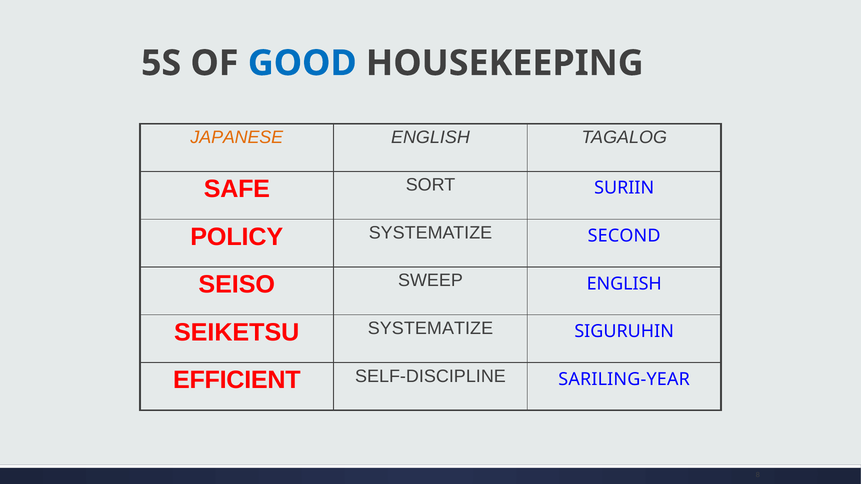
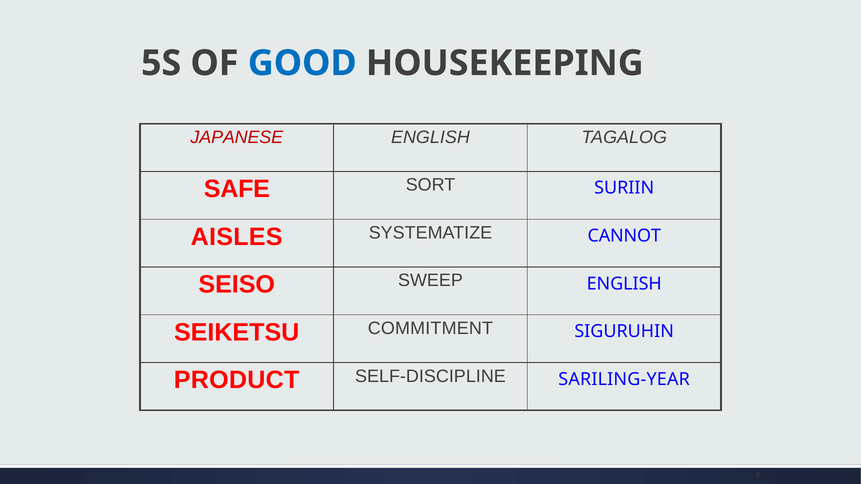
JAPANESE colour: orange -> red
POLICY: POLICY -> AISLES
SECOND: SECOND -> CANNOT
SEIKETSU SYSTEMATIZE: SYSTEMATIZE -> COMMITMENT
EFFICIENT: EFFICIENT -> PRODUCT
